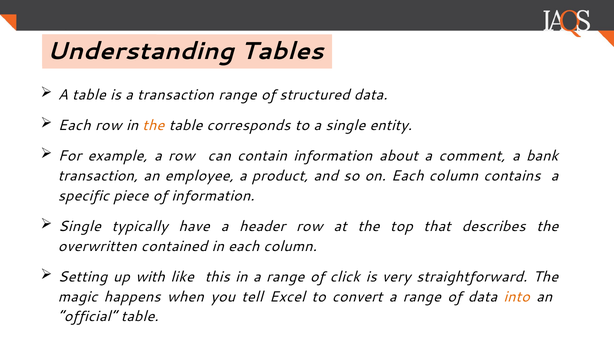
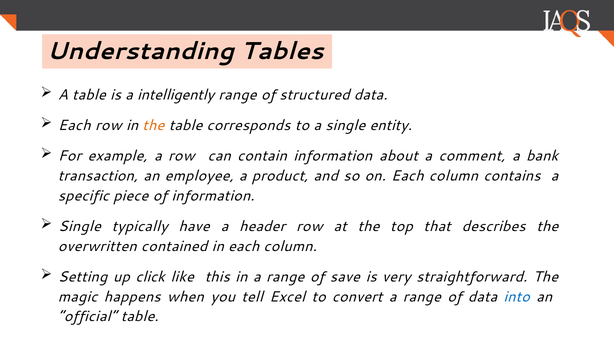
a transaction: transaction -> intelligently
with: with -> click
click: click -> save
into colour: orange -> blue
